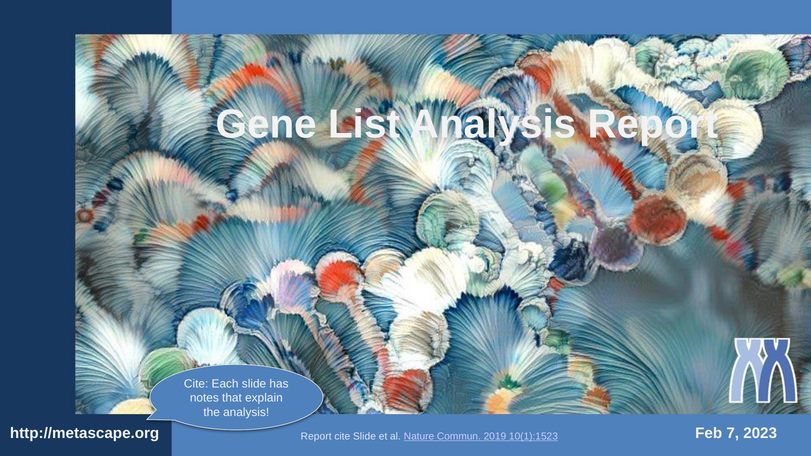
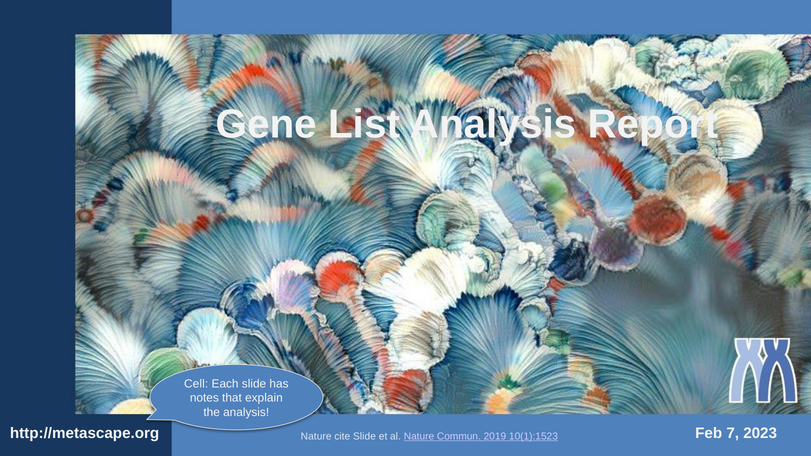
Cite at (196, 384): Cite -> Cell
Report at (316, 436): Report -> Nature
